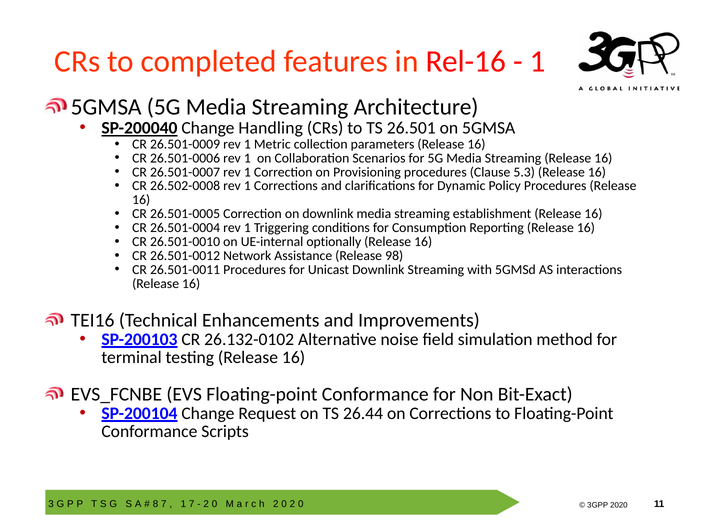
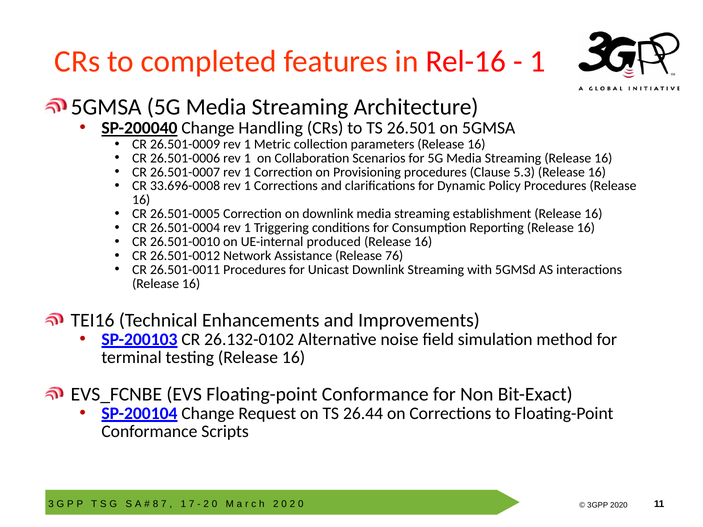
26.502-0008: 26.502-0008 -> 33.696-0008
optionally: optionally -> produced
98: 98 -> 76
